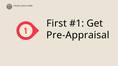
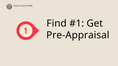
First: First -> Find
